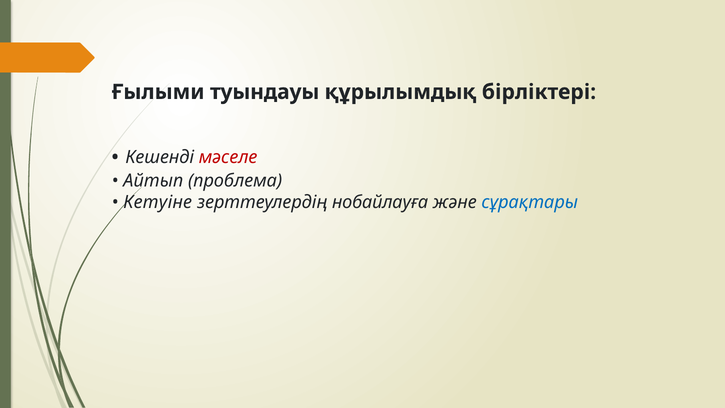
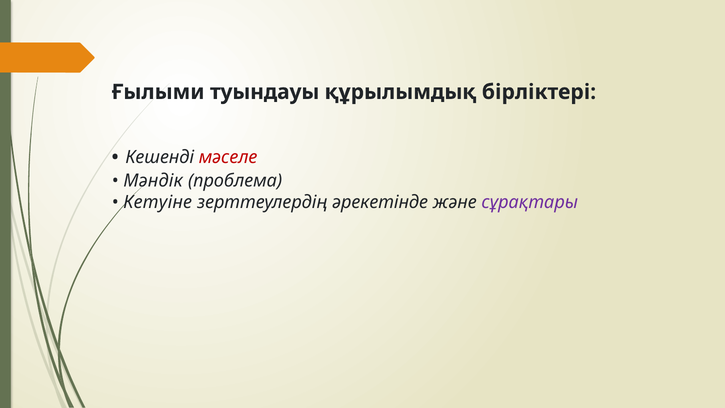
Айтып: Айтып -> Мәндік
нобайлауға: нобайлауға -> әрекетінде
сұрақтары colour: blue -> purple
